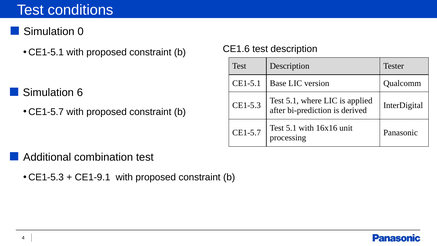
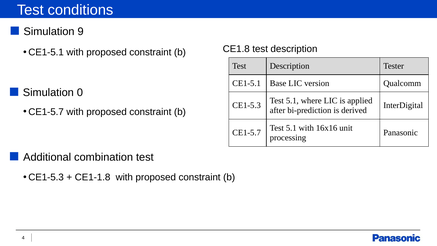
0: 0 -> 9
CE1.6: CE1.6 -> CE1.8
6: 6 -> 0
CE1-9.1: CE1-9.1 -> CE1-1.8
